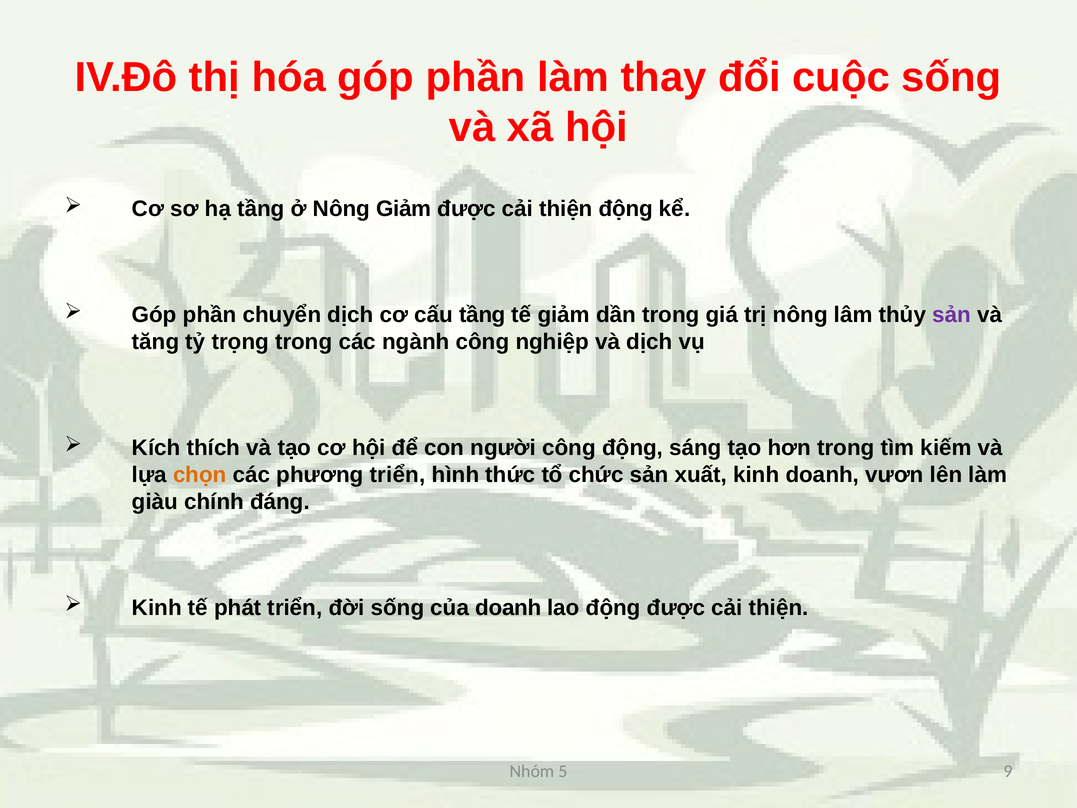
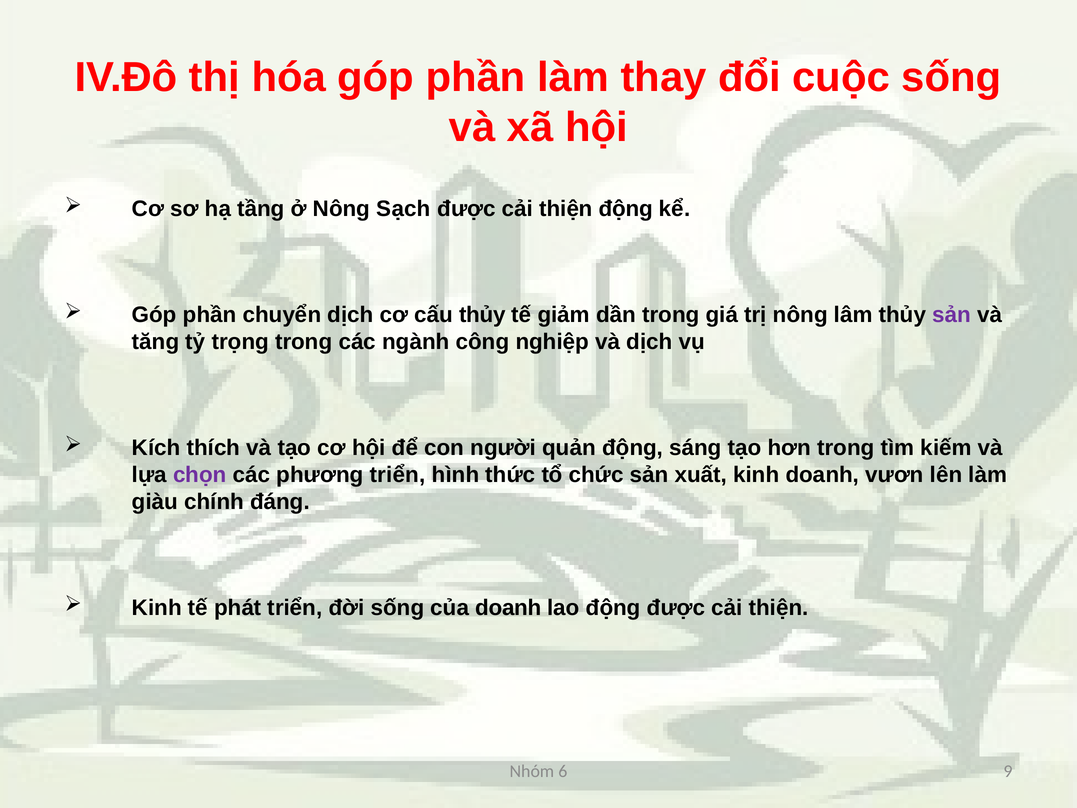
Nông Giảm: Giảm -> Sạch
cấu tầng: tầng -> thủy
người công: công -> quản
chọn colour: orange -> purple
5: 5 -> 6
